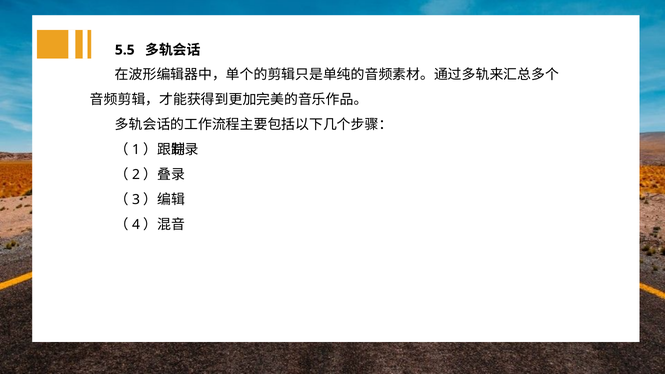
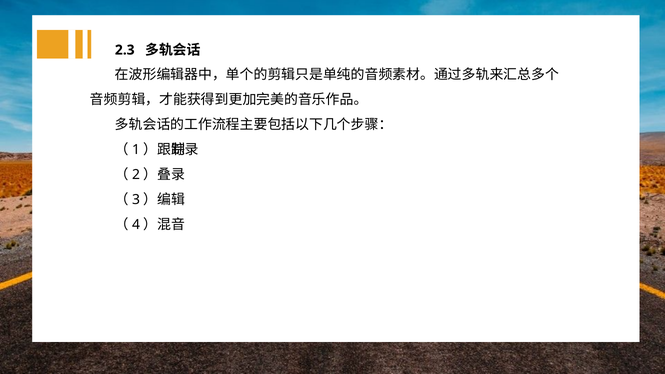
5.5: 5.5 -> 2.3
